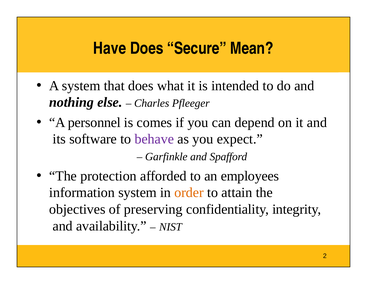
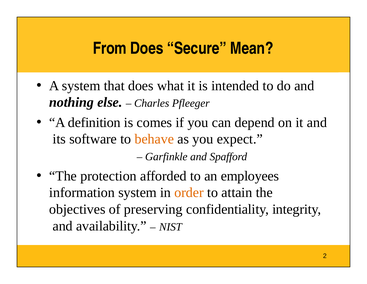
Have: Have -> From
personnel: personnel -> definition
behave colour: purple -> orange
